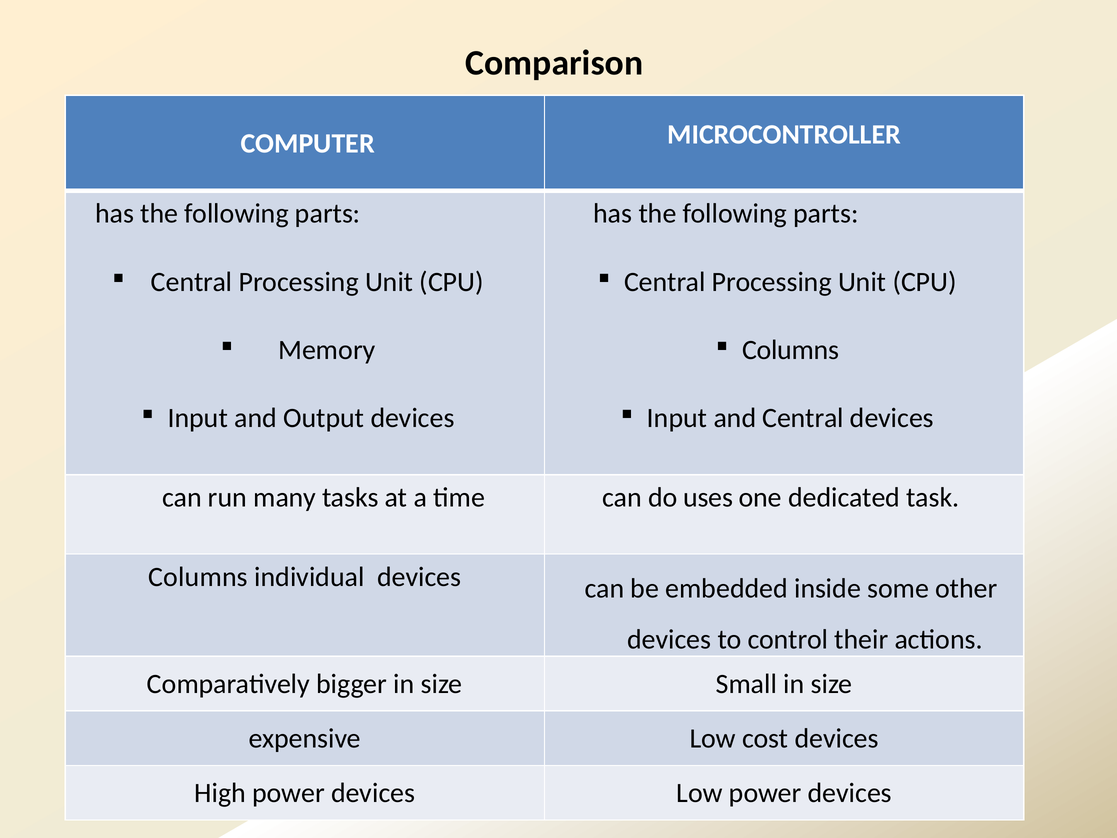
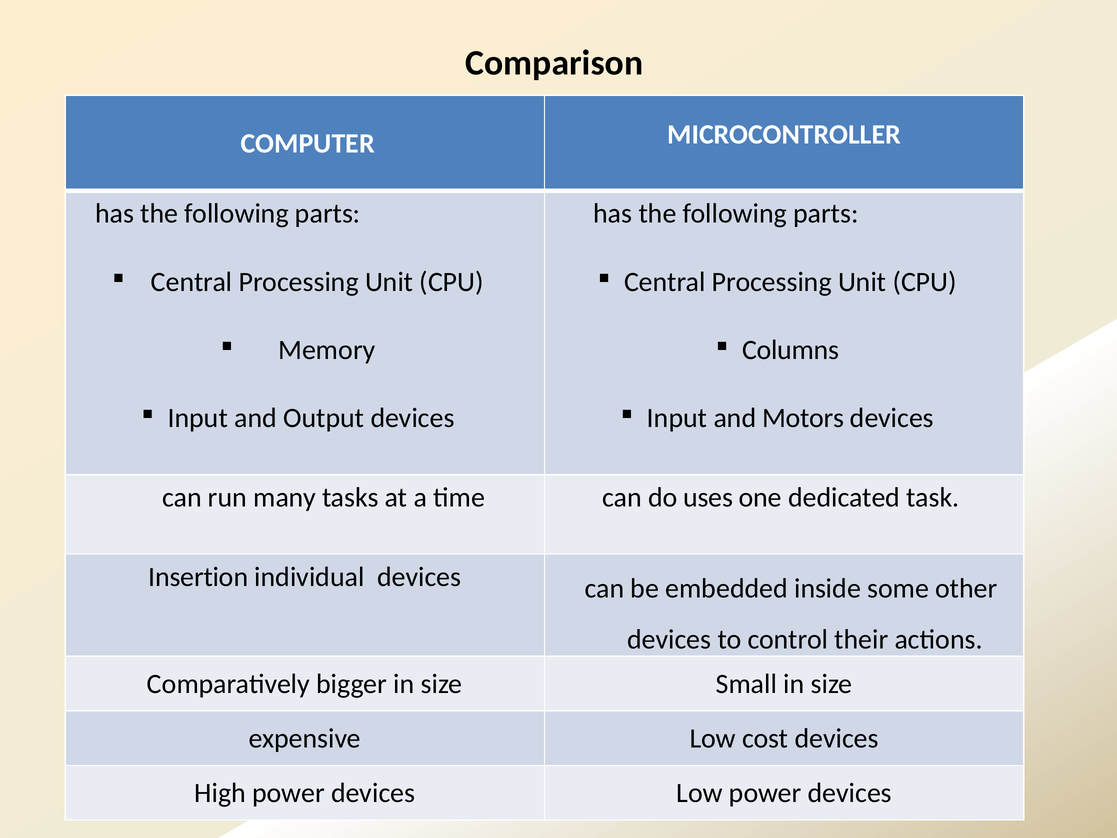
and Central: Central -> Motors
Columns at (198, 577): Columns -> Insertion
